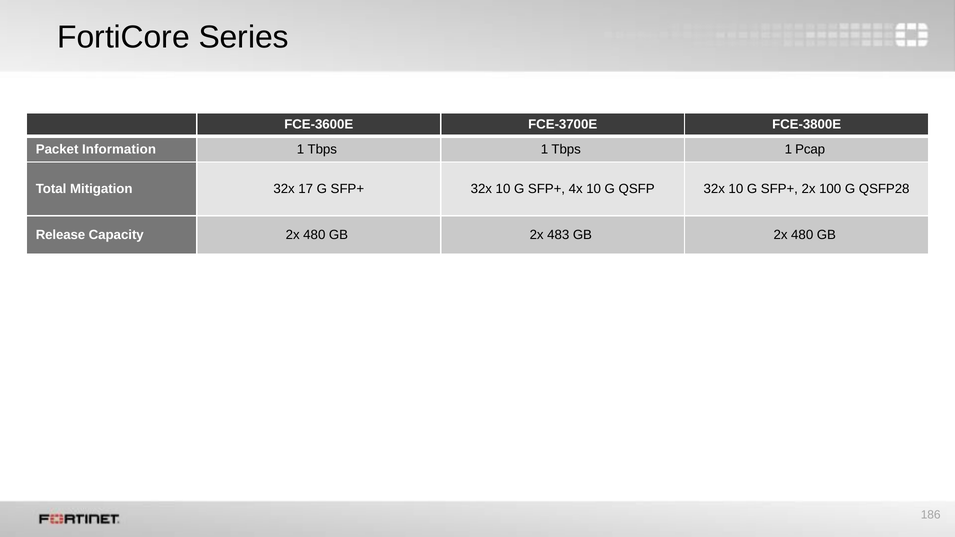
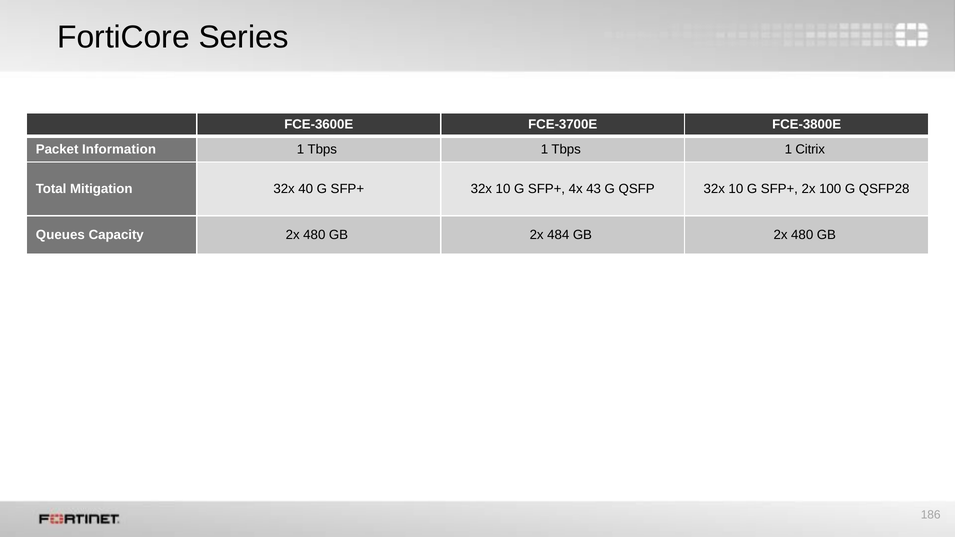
Pcap: Pcap -> Citrix
17: 17 -> 40
4x 10: 10 -> 43
Release: Release -> Queues
483: 483 -> 484
